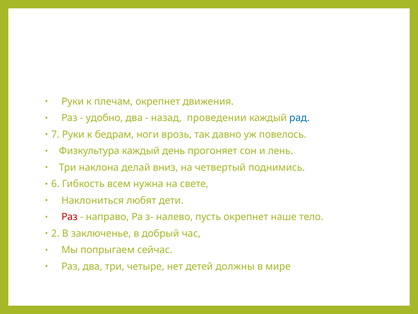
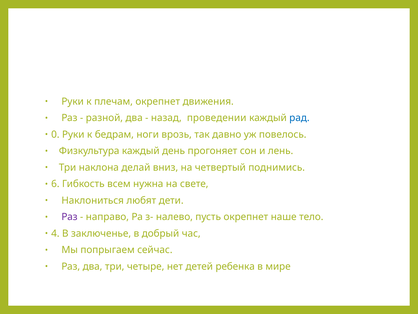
удобно: удобно -> разной
7: 7 -> 0
Раз at (69, 217) colour: red -> purple
2: 2 -> 4
должны: должны -> ребенка
